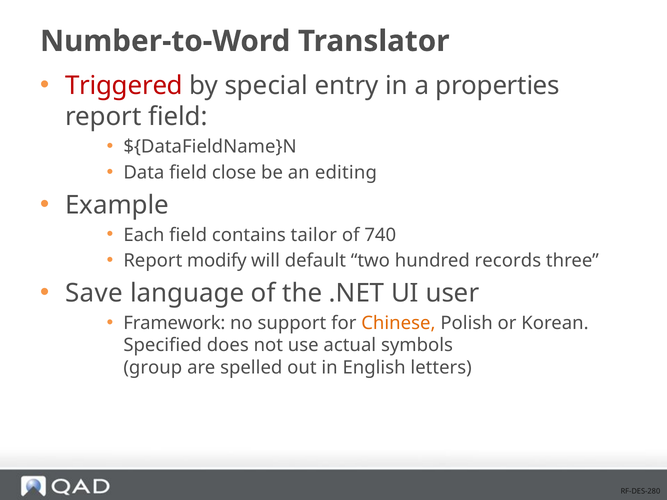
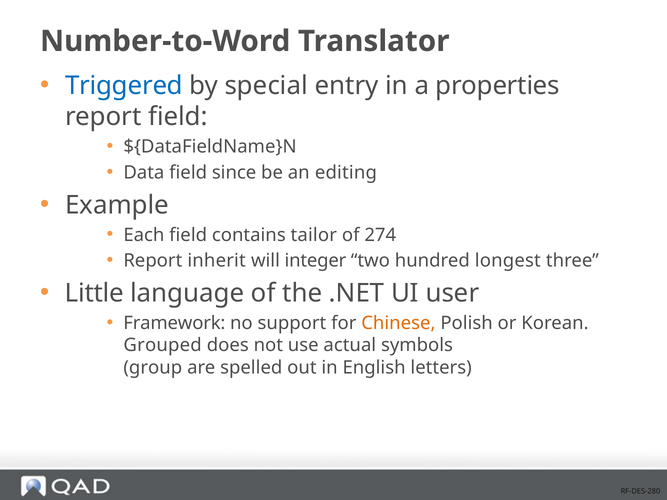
Triggered colour: red -> blue
close: close -> since
740: 740 -> 274
modify: modify -> inherit
default: default -> integer
records: records -> longest
Save: Save -> Little
Specified: Specified -> Grouped
